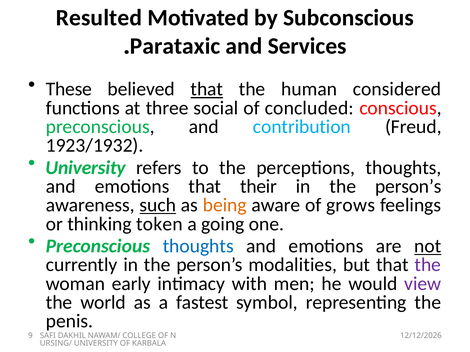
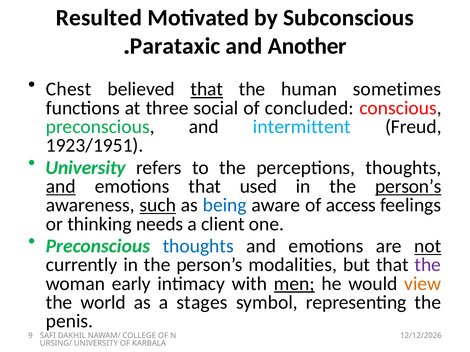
Services: Services -> Another
These: These -> Chest
considered: considered -> sometimes
contribution: contribution -> intermittent
1923/1932: 1923/1932 -> 1923/1951
and at (61, 187) underline: none -> present
their: their -> used
person’s at (408, 187) underline: none -> present
being colour: orange -> blue
grows: grows -> access
token: token -> needs
going: going -> client
men underline: none -> present
view colour: purple -> orange
fastest: fastest -> stages
